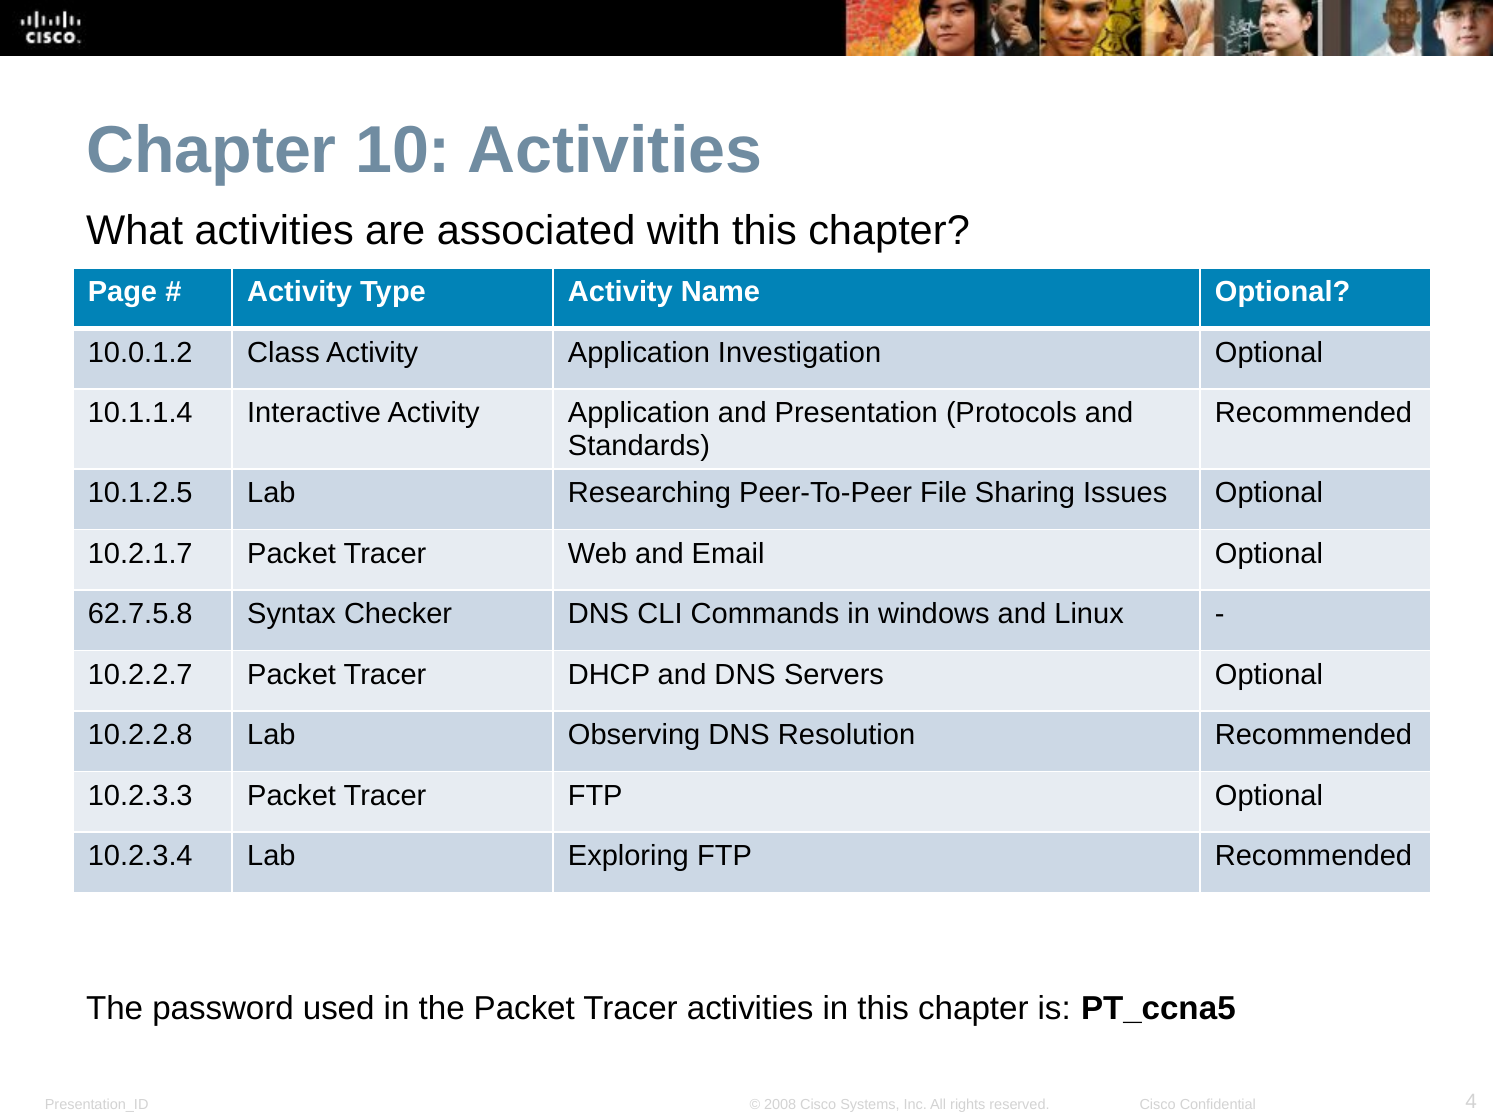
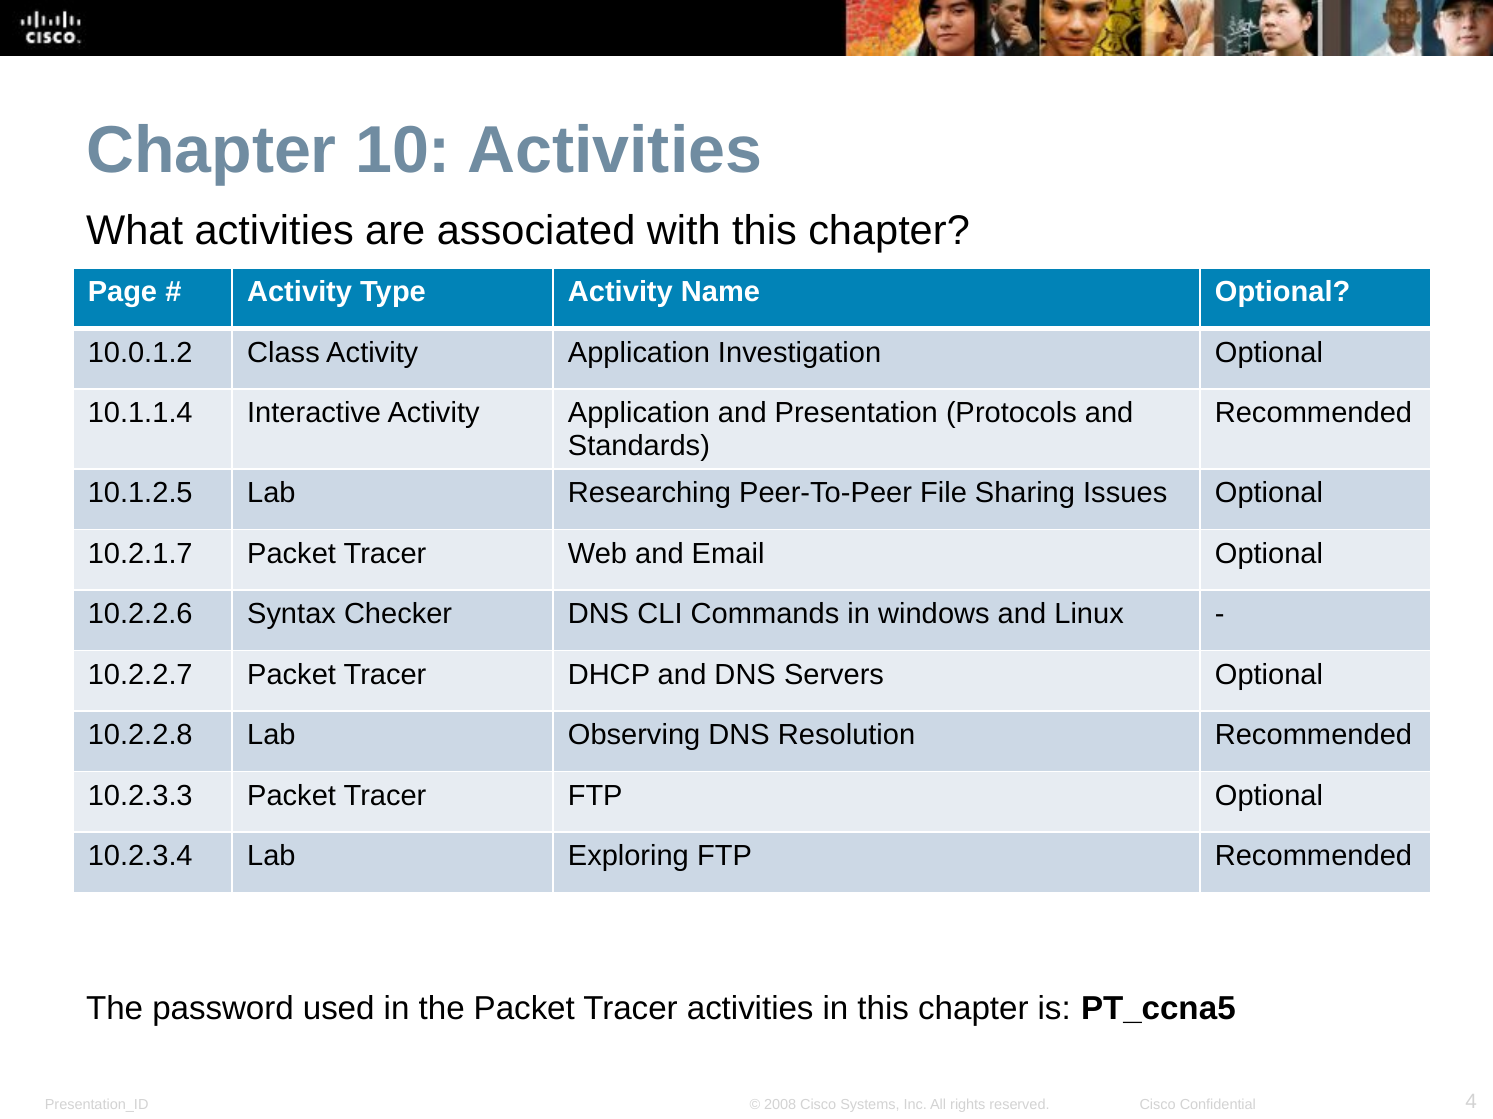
62.7.5.8: 62.7.5.8 -> 10.2.2.6
